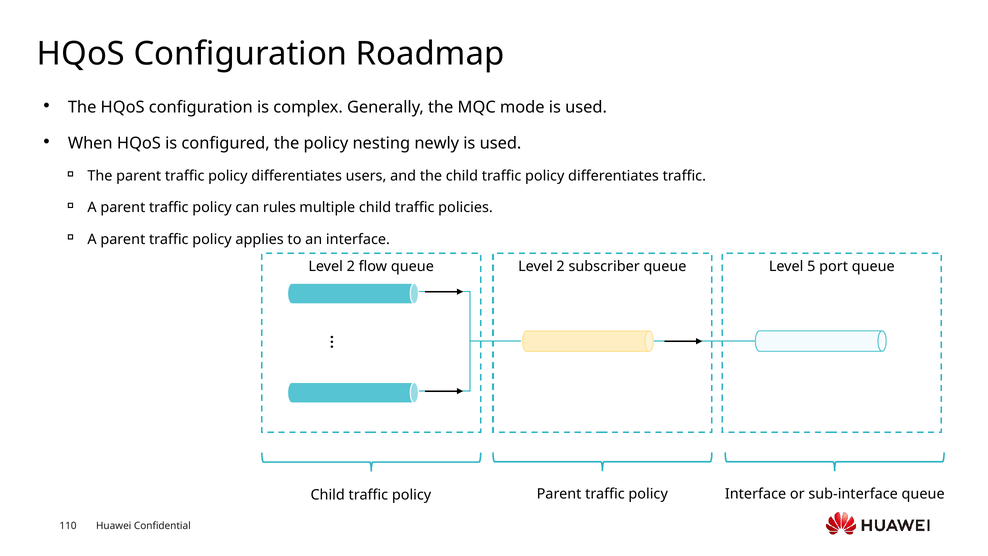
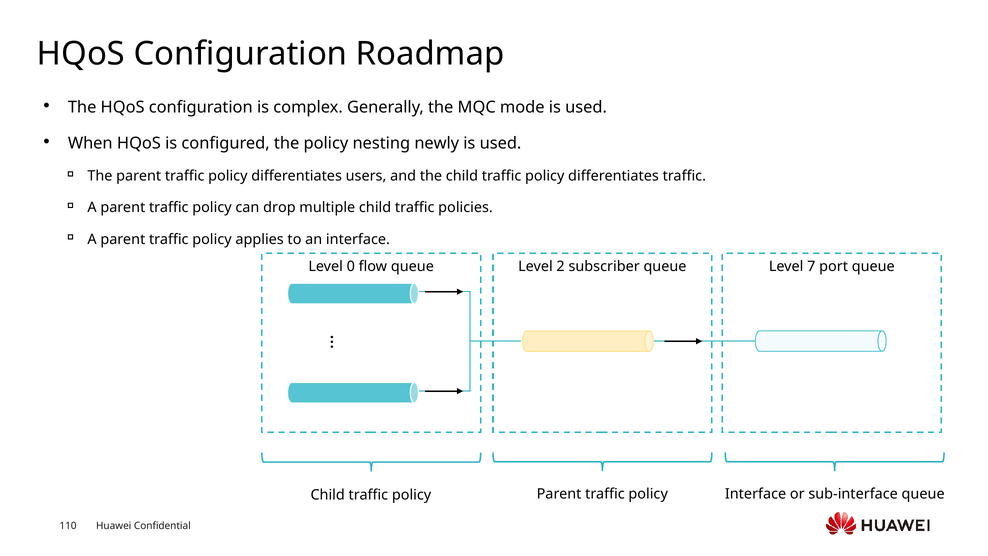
rules: rules -> drop
2 at (351, 266): 2 -> 0
5: 5 -> 7
